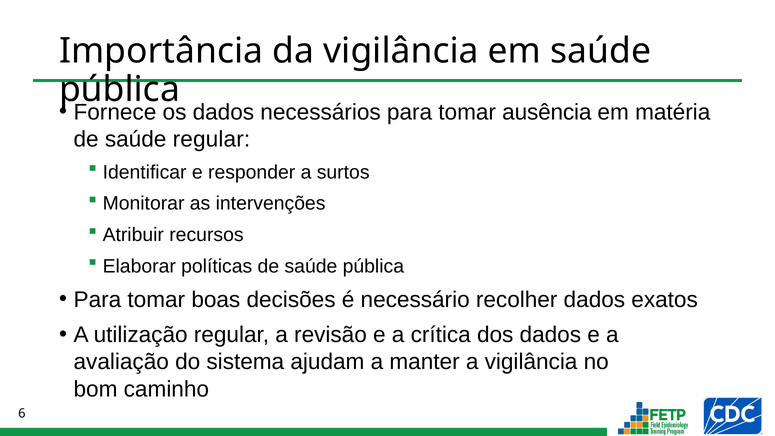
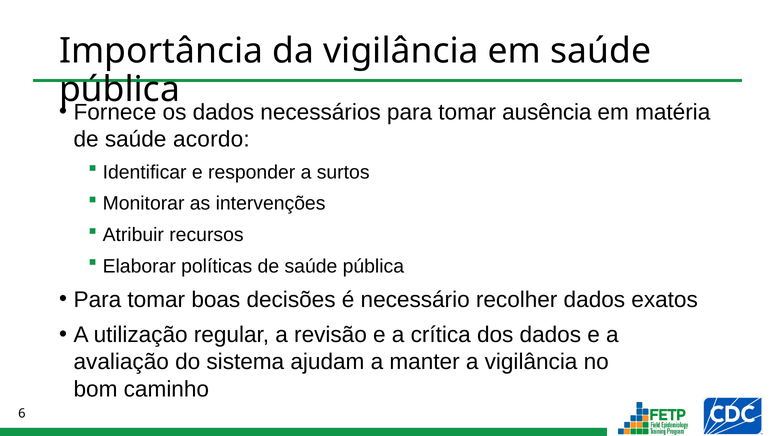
saúde regular: regular -> acordo
